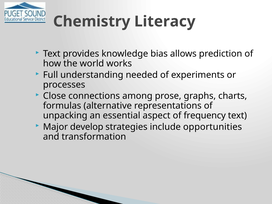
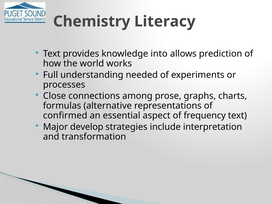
bias: bias -> into
unpacking: unpacking -> confirmed
opportunities: opportunities -> interpretation
